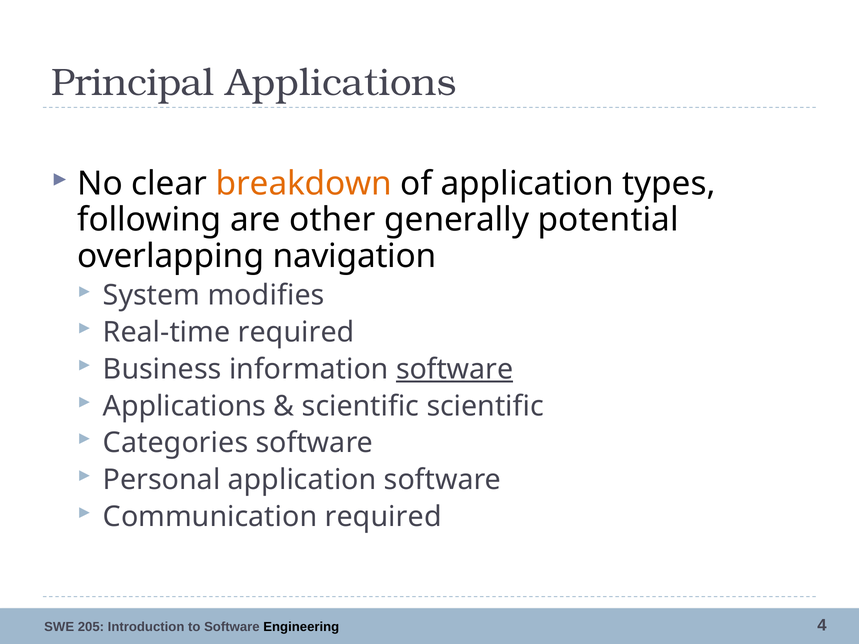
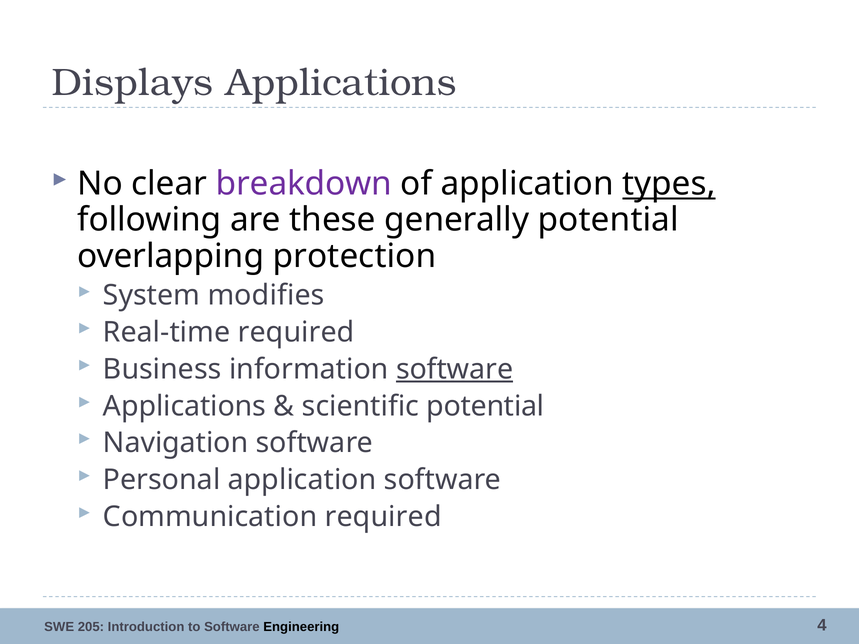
Principal: Principal -> Displays
breakdown colour: orange -> purple
types underline: none -> present
other: other -> these
navigation: navigation -> protection
scientific scientific: scientific -> potential
Categories: Categories -> Navigation
